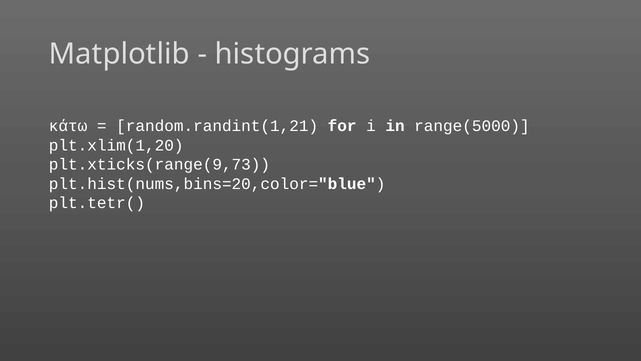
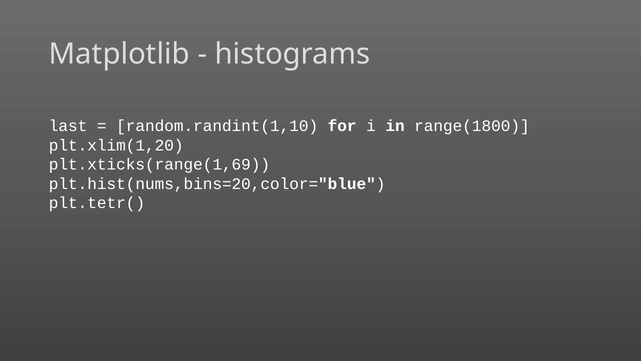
κάτω: κάτω -> last
random.randint(1,21: random.randint(1,21 -> random.randint(1,10
range(5000: range(5000 -> range(1800
plt.xticks(range(9,73: plt.xticks(range(9,73 -> plt.xticks(range(1,69
